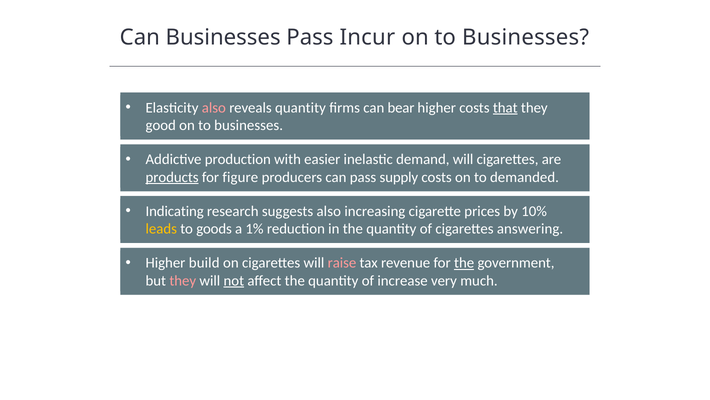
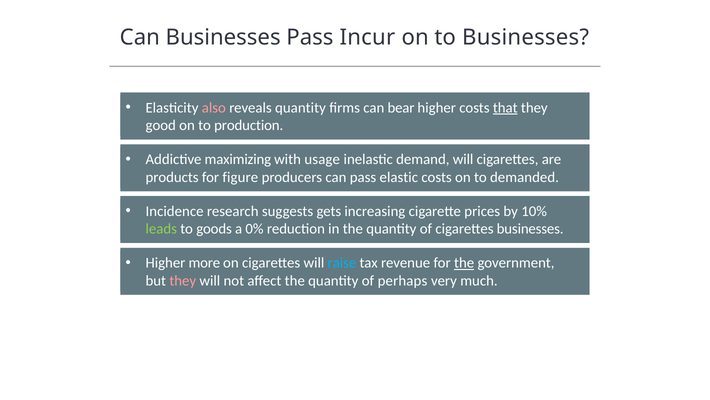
businesses at (249, 125): businesses -> production
production: production -> maximizing
easier: easier -> usage
products underline: present -> none
supply: supply -> elastic
Indicating: Indicating -> Incidence
suggests also: also -> gets
leads colour: yellow -> light green
1%: 1% -> 0%
cigarettes answering: answering -> businesses
build: build -> more
raise colour: pink -> light blue
not underline: present -> none
increase: increase -> perhaps
